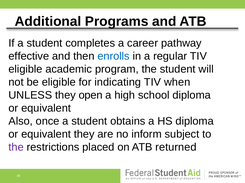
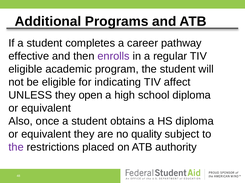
enrolls colour: blue -> purple
when: when -> affect
inform: inform -> quality
returned: returned -> authority
